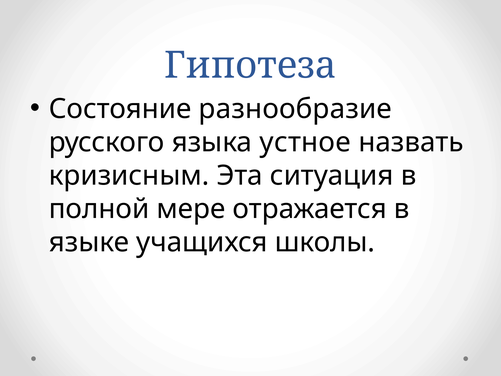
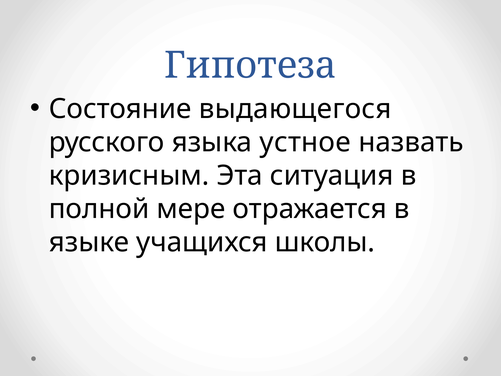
разнообразие: разнообразие -> выдающегося
